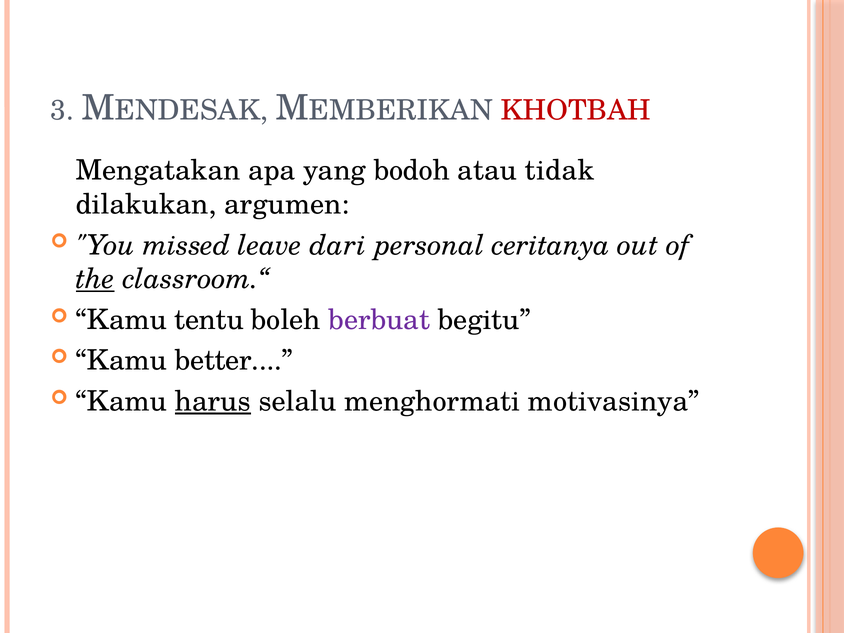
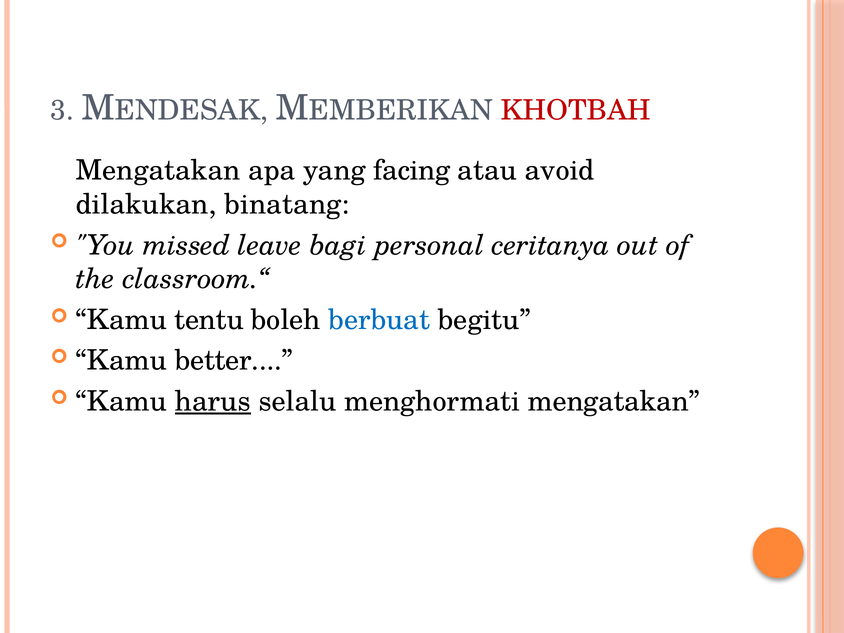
bodoh: bodoh -> facing
tidak: tidak -> avoid
argumen: argumen -> binatang
dari: dari -> bagi
the underline: present -> none
berbuat colour: purple -> blue
menghormati motivasinya: motivasinya -> mengatakan
